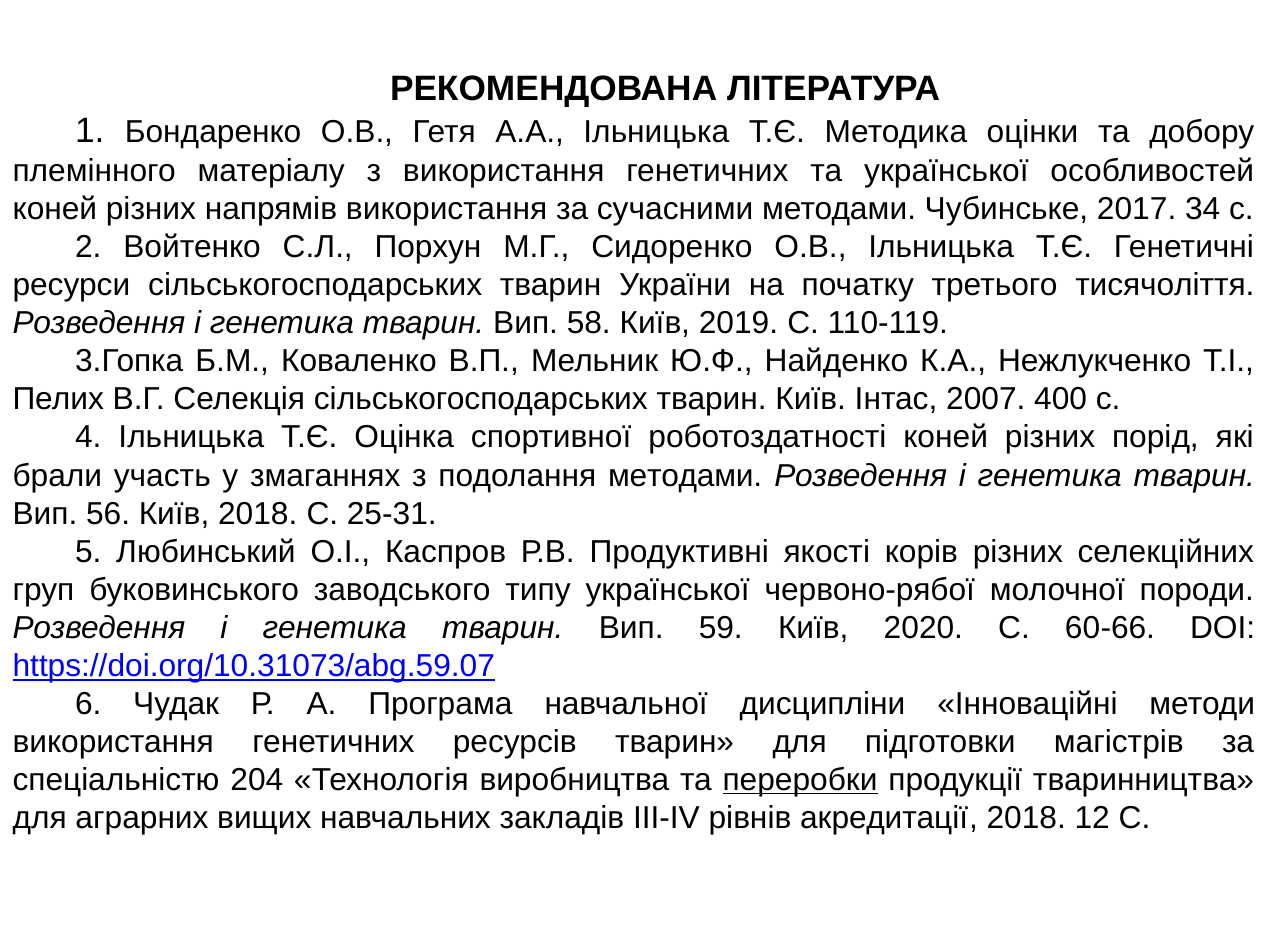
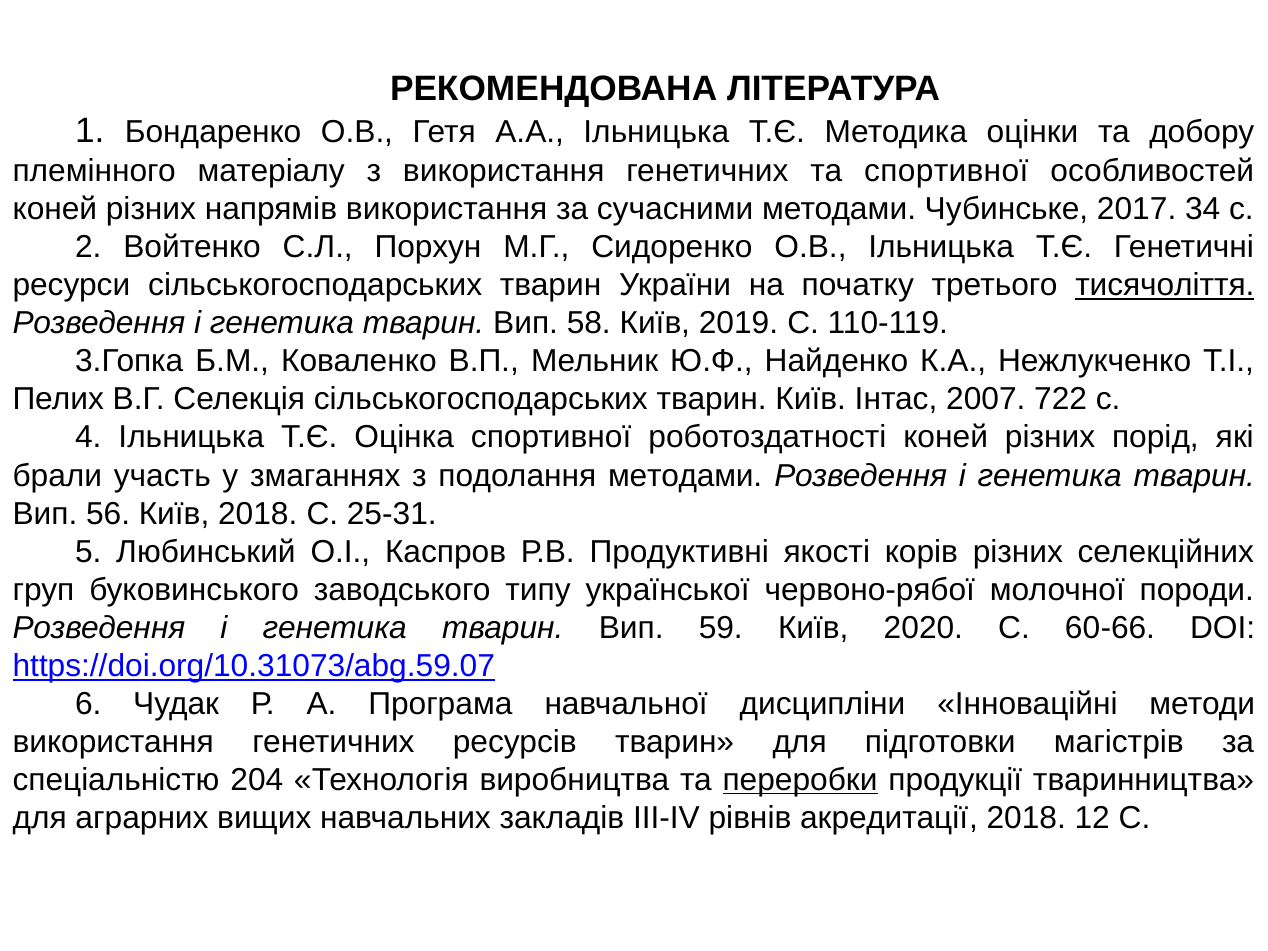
та української: української -> спортивної
тисячоліття underline: none -> present
400: 400 -> 722
